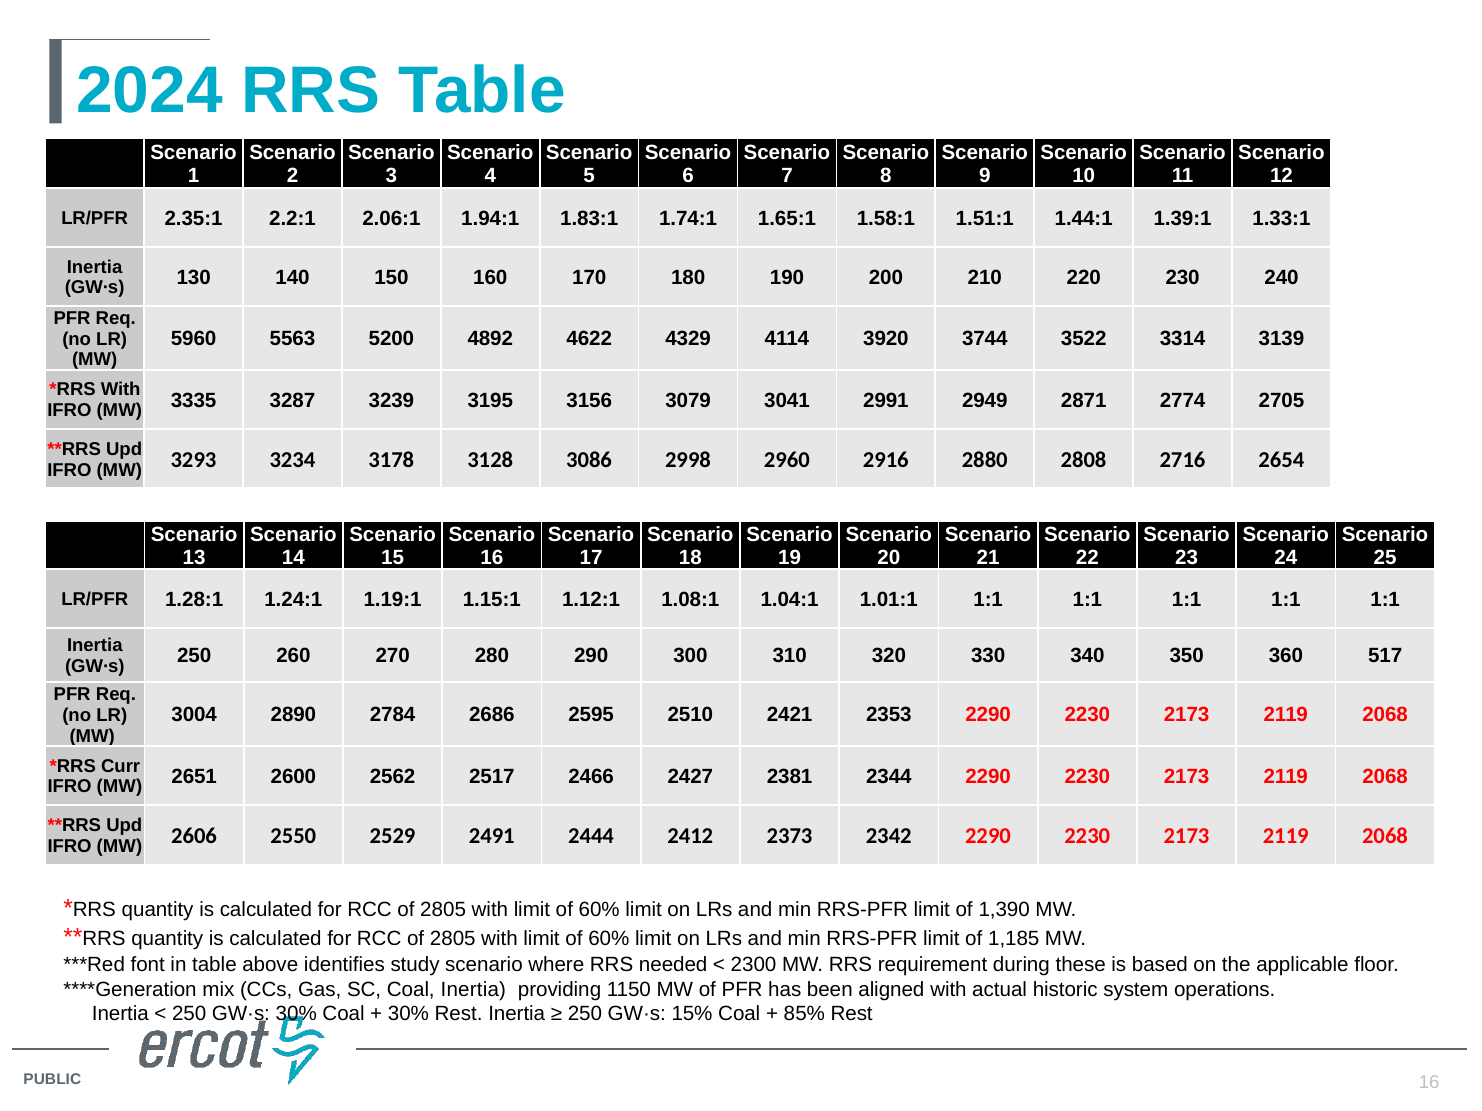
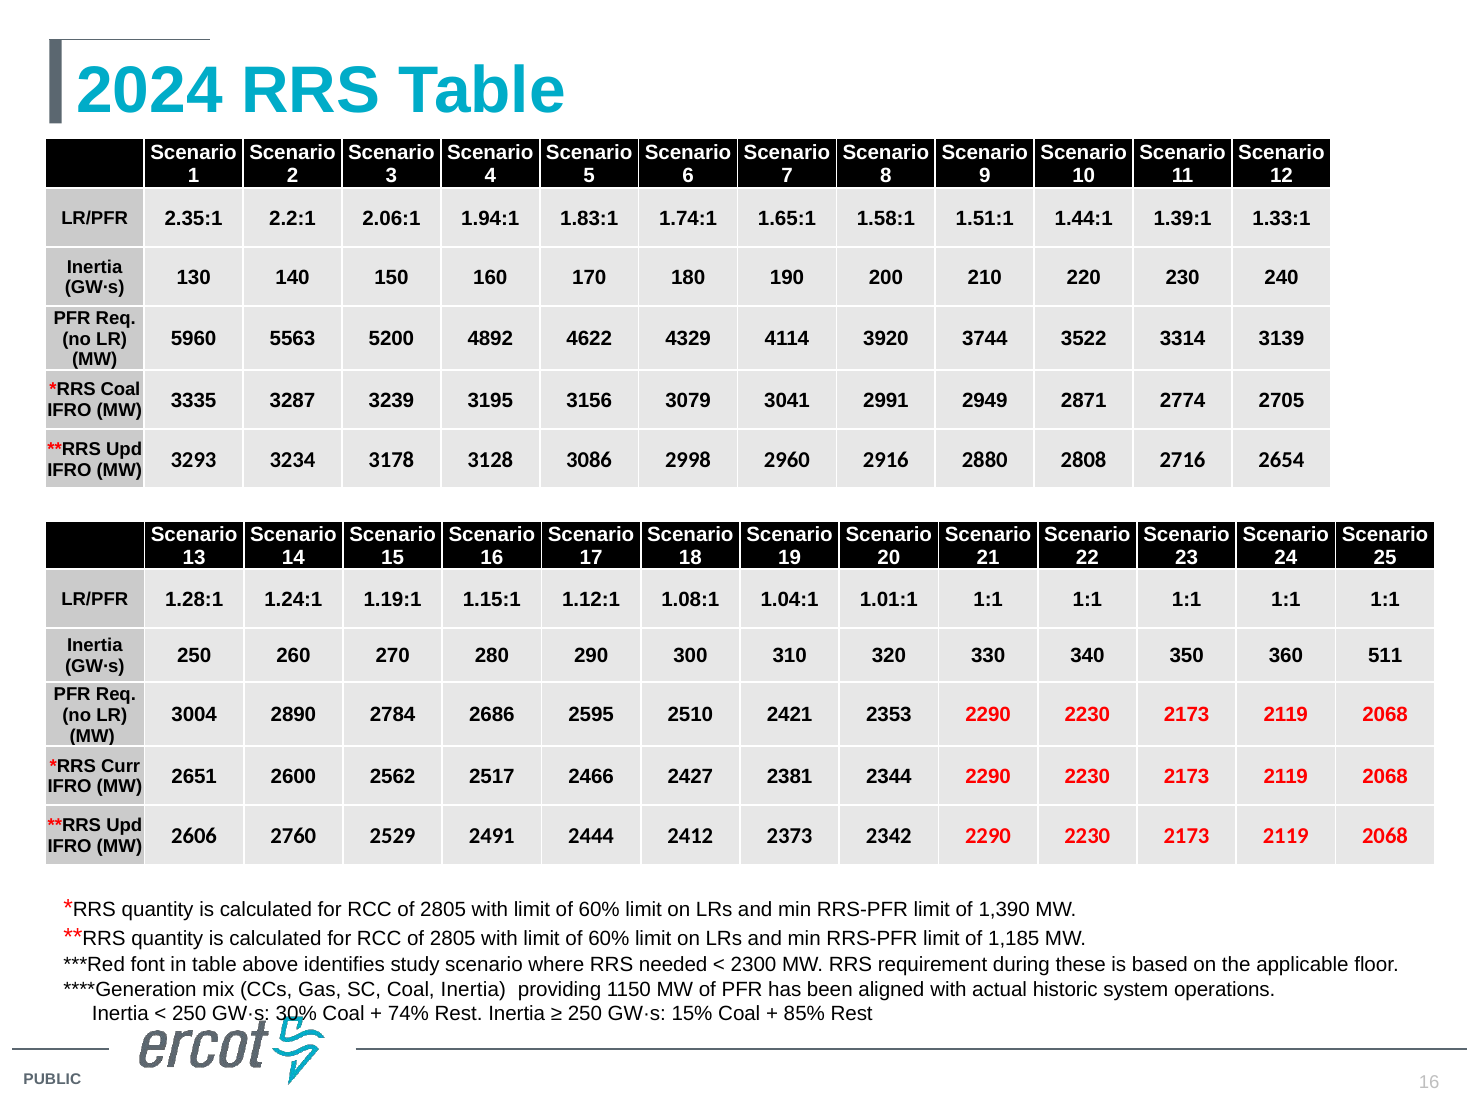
With at (121, 390): With -> Coal
517: 517 -> 511
2550: 2550 -> 2760
30% at (409, 1014): 30% -> 74%
